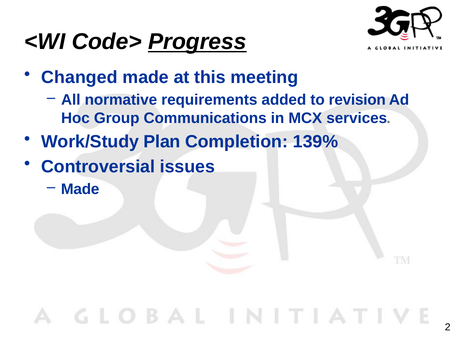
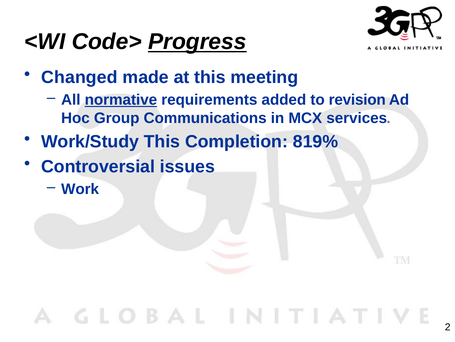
normative underline: none -> present
Work/Study Plan: Plan -> This
139%: 139% -> 819%
Made at (80, 189): Made -> Work
